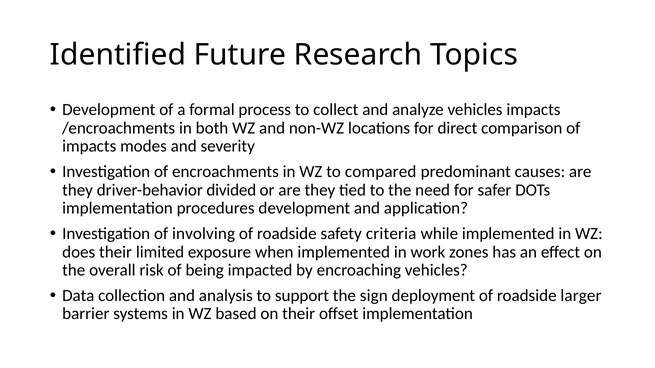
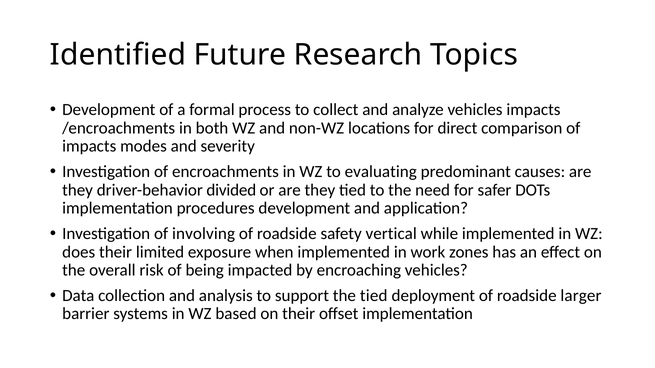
compared: compared -> evaluating
criteria: criteria -> vertical
the sign: sign -> tied
